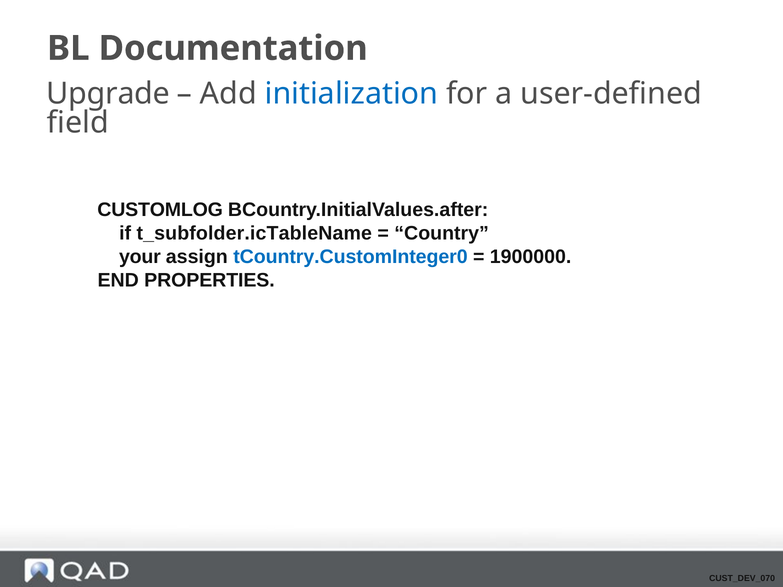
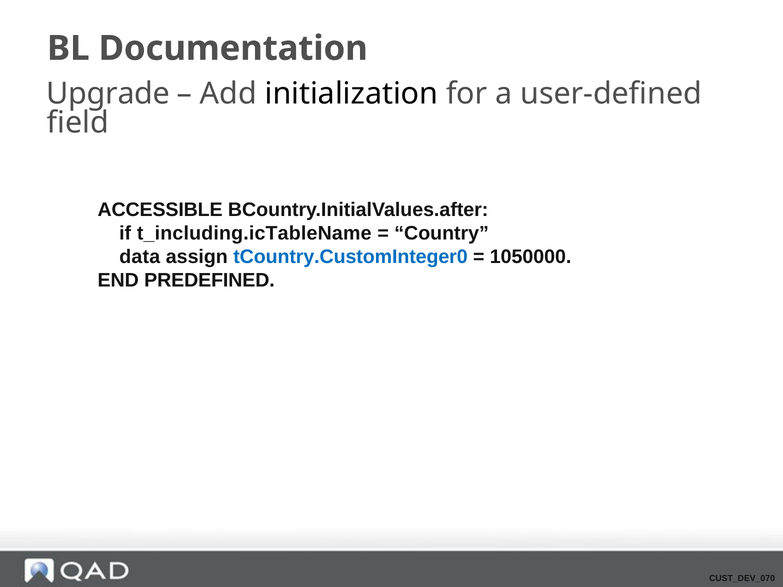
initialization colour: blue -> black
CUSTOMLOG: CUSTOMLOG -> ACCESSIBLE
t_subfolder.icTableName: t_subfolder.icTableName -> t_including.icTableName
your: your -> data
1900000: 1900000 -> 1050000
PROPERTIES: PROPERTIES -> PREDEFINED
